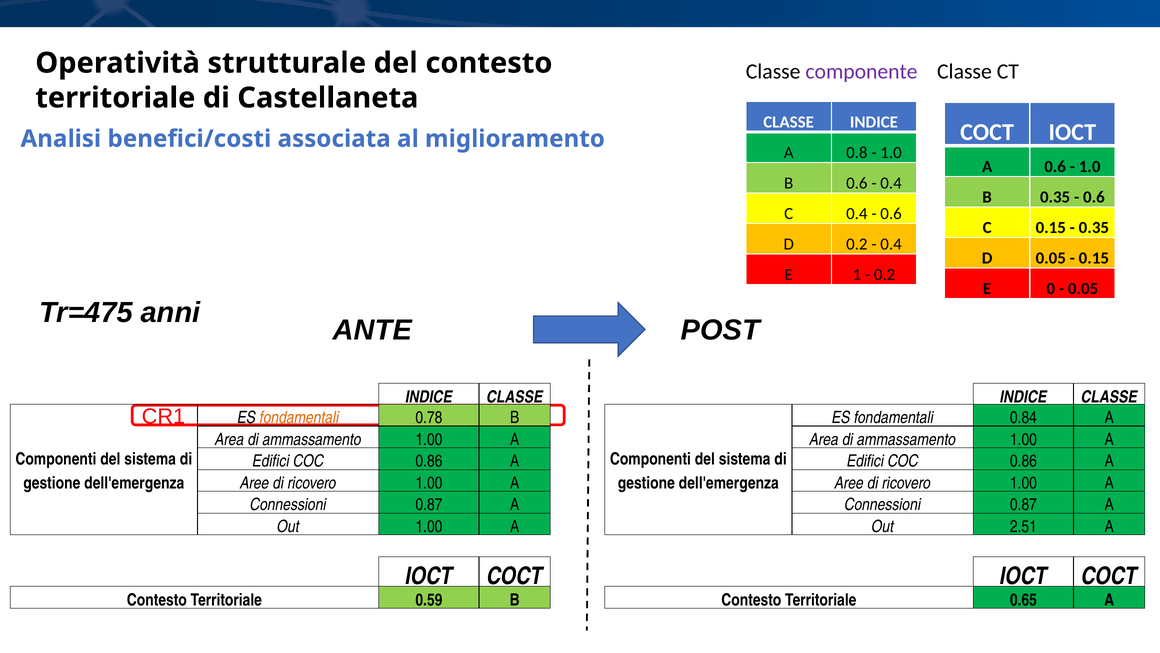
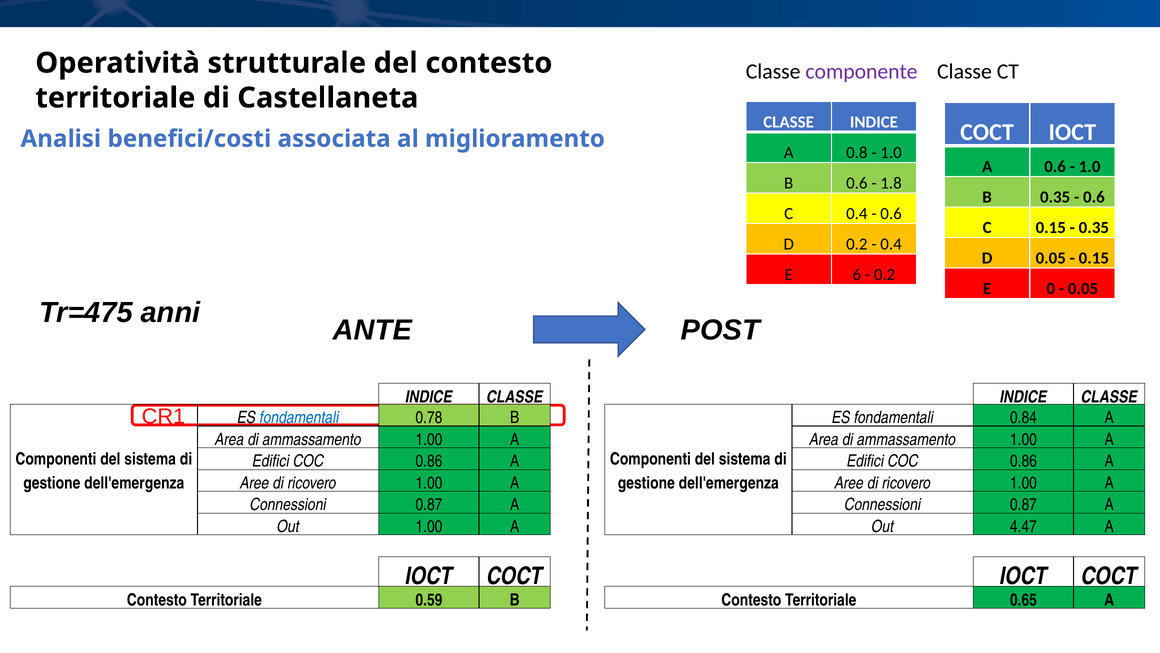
0.4 at (891, 183): 0.4 -> 1.8
1: 1 -> 6
fondamentali at (299, 417) colour: orange -> blue
2.51: 2.51 -> 4.47
